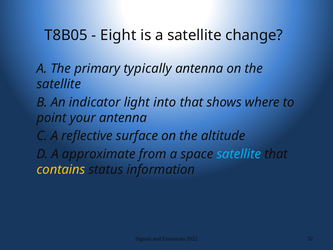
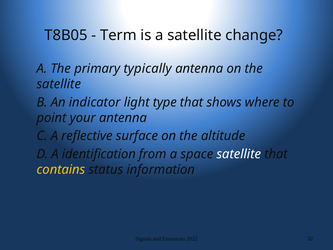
Eight: Eight -> Term
into: into -> type
approximate: approximate -> identification
satellite at (239, 154) colour: light blue -> white
